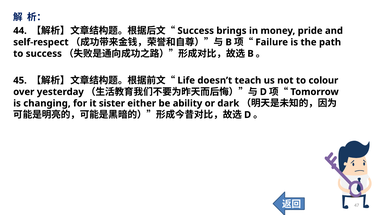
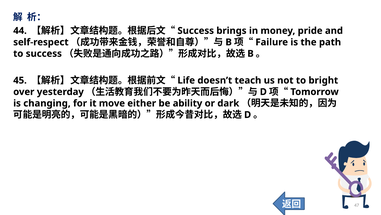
colour: colour -> bright
sister: sister -> move
